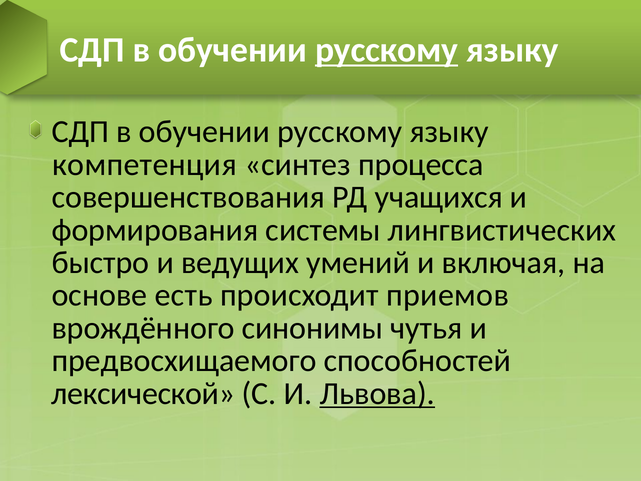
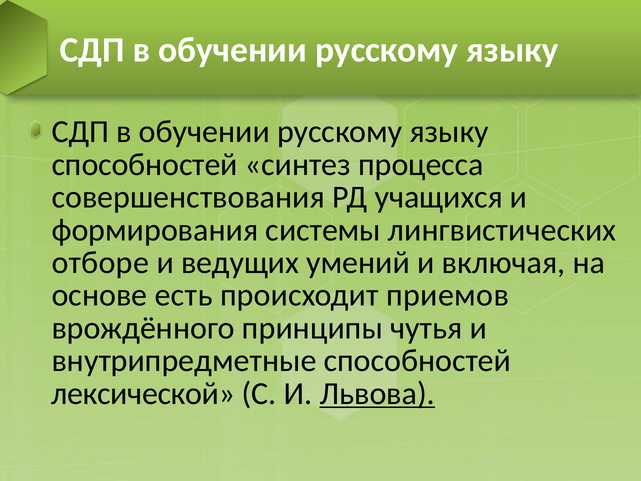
русскому at (387, 50) underline: present -> none
компетенция at (144, 165): компетенция -> способностей
быстро: быстро -> отборе
синонимы: синонимы -> принципы
предвосхищаемого: предвосхищаемого -> внутрипредметные
